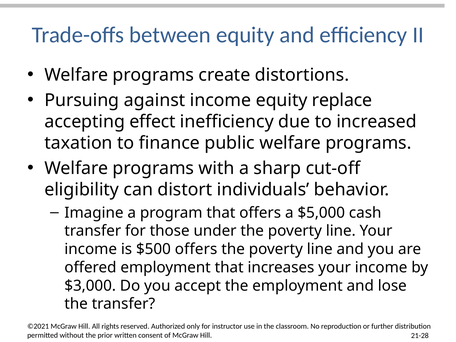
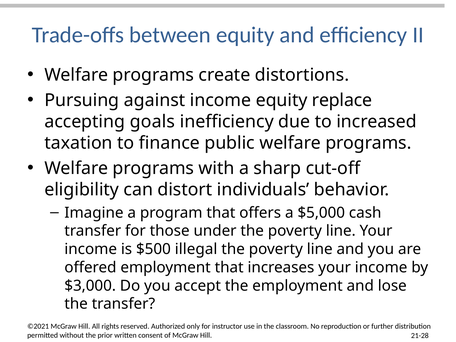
effect: effect -> goals
$500 offers: offers -> illegal
